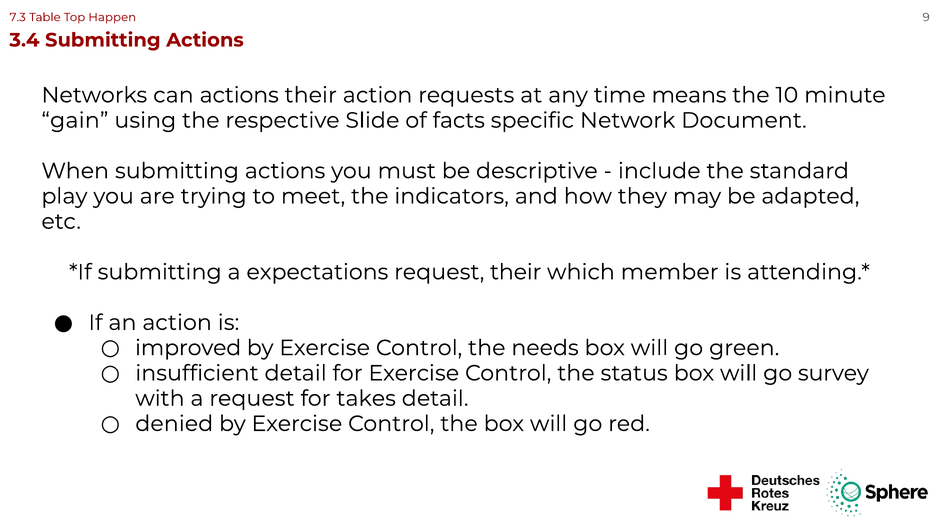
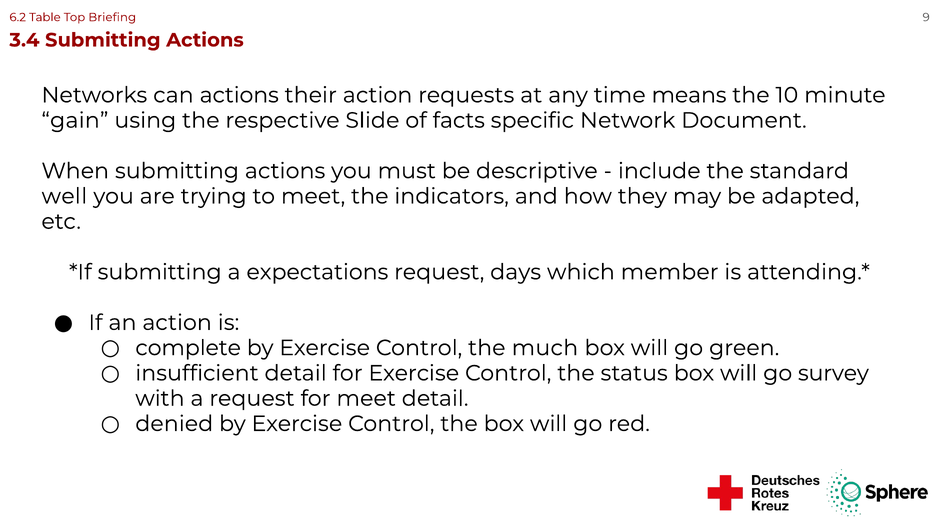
7.3: 7.3 -> 6.2
Happen: Happen -> Briefing
play: play -> well
request their: their -> days
improved: improved -> complete
needs: needs -> much
for takes: takes -> meet
